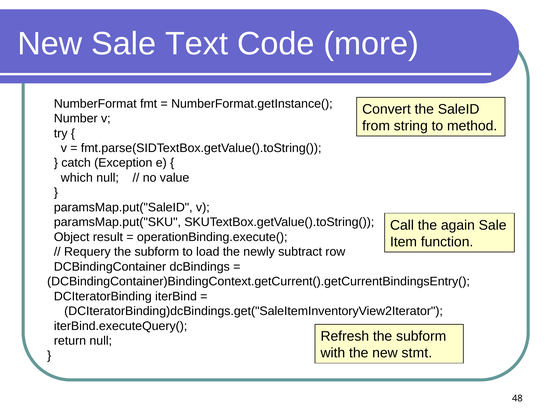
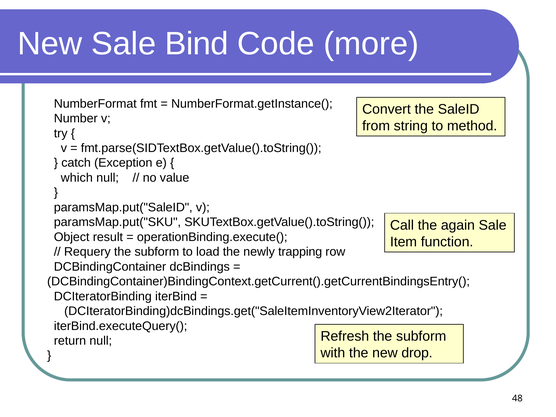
Text: Text -> Bind
subtract: subtract -> trapping
stmt: stmt -> drop
